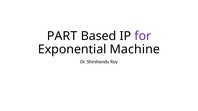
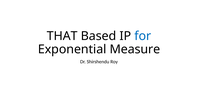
PART: PART -> THAT
for colour: purple -> blue
Machine: Machine -> Measure
